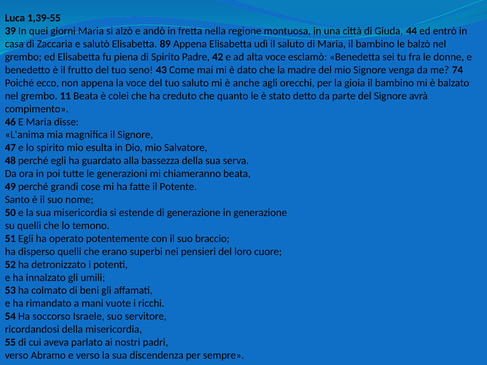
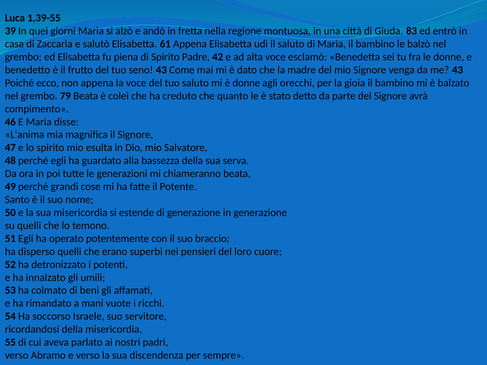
44: 44 -> 83
89: 89 -> 61
me 74: 74 -> 43
è anche: anche -> donne
11: 11 -> 79
